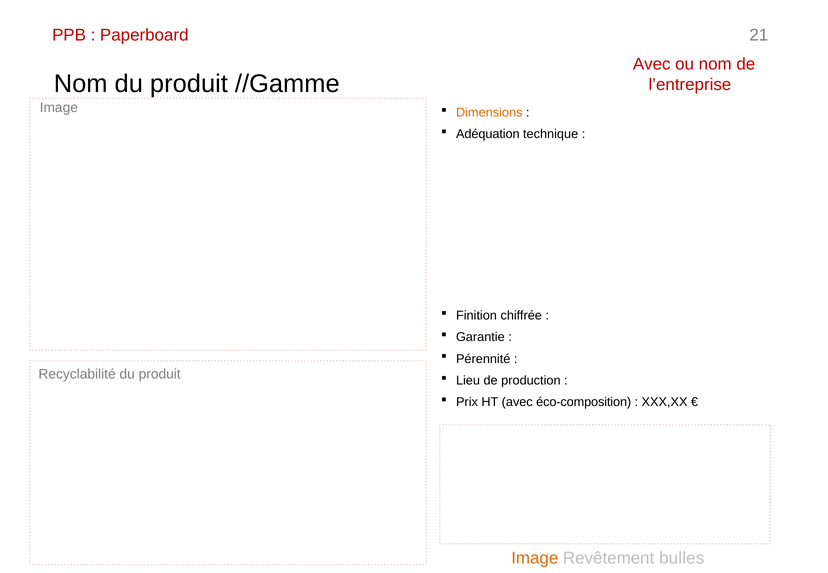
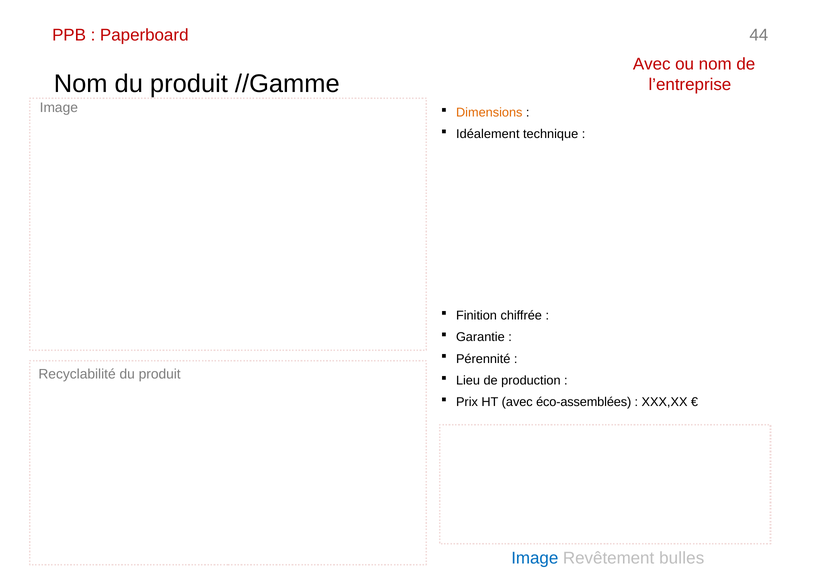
21: 21 -> 44
Adéquation: Adéquation -> Idéalement
éco-composition: éco-composition -> éco-assemblées
Image at (535, 559) colour: orange -> blue
